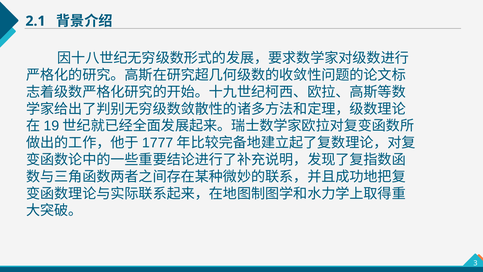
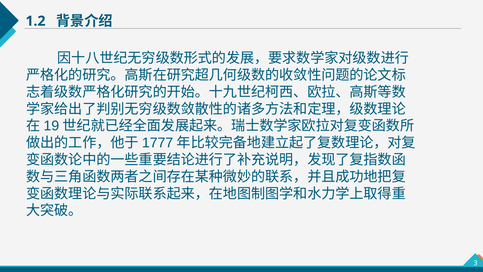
2.1: 2.1 -> 1.2
